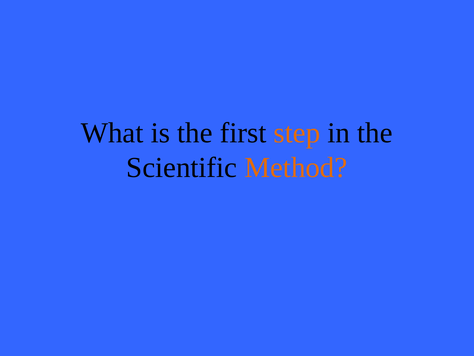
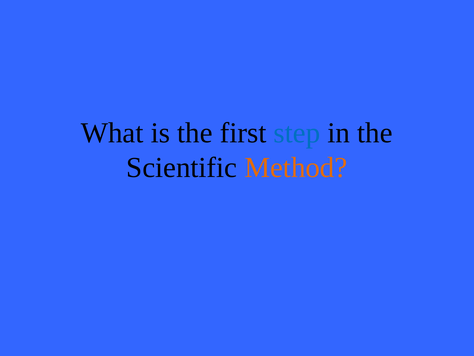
step colour: orange -> blue
